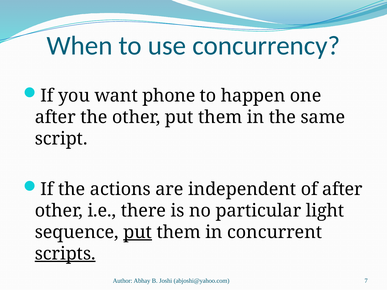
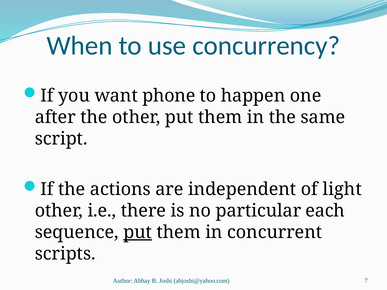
of after: after -> light
light: light -> each
scripts underline: present -> none
